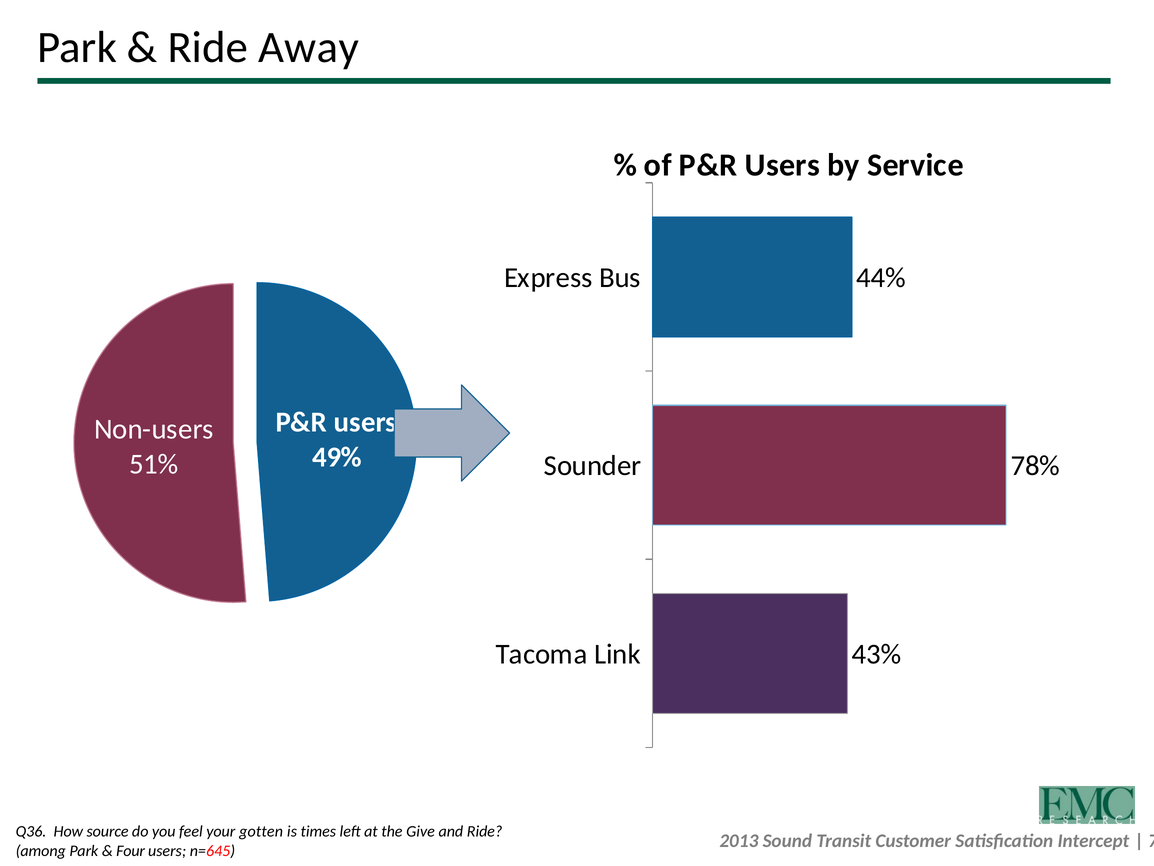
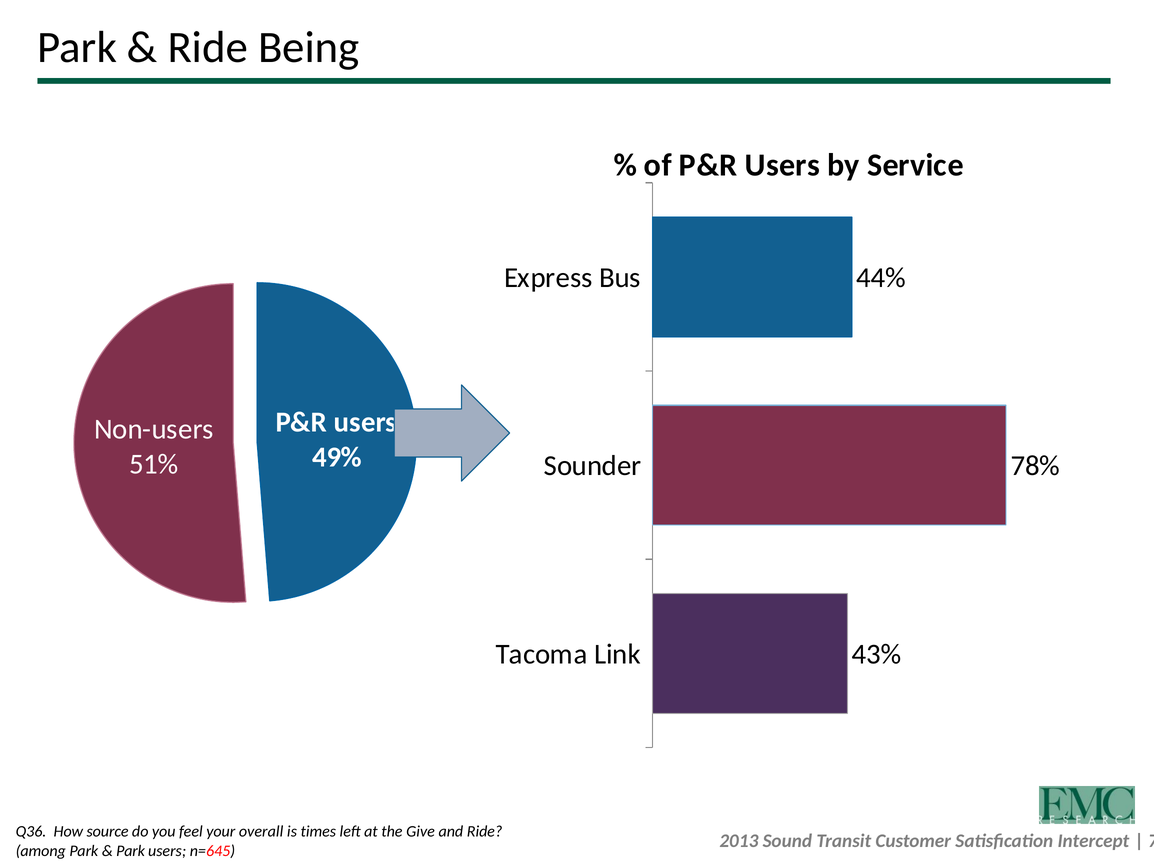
Away: Away -> Being
gotten: gotten -> overall
Four at (131, 850): Four -> Park
